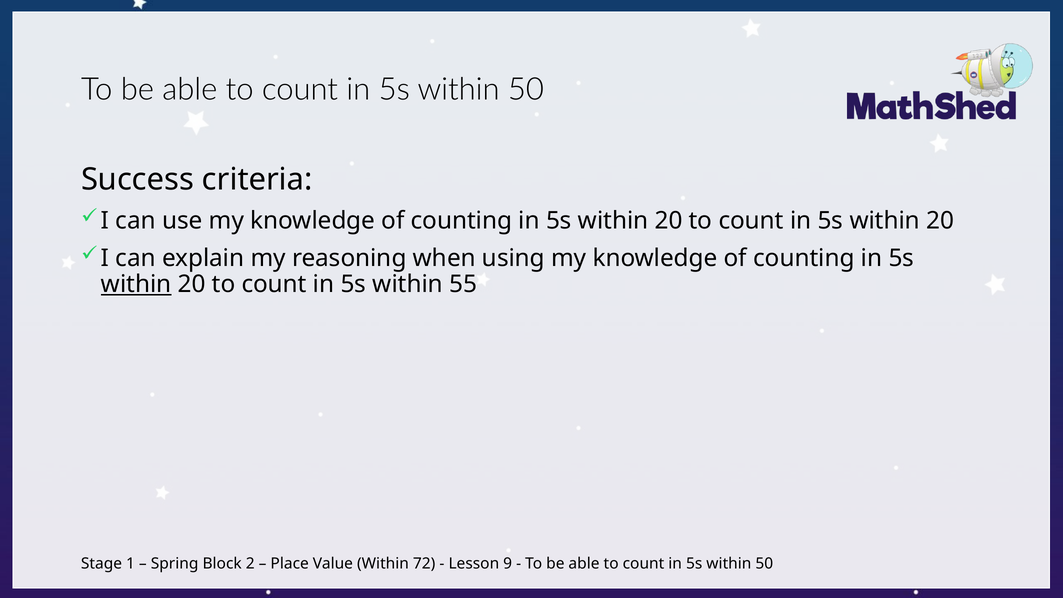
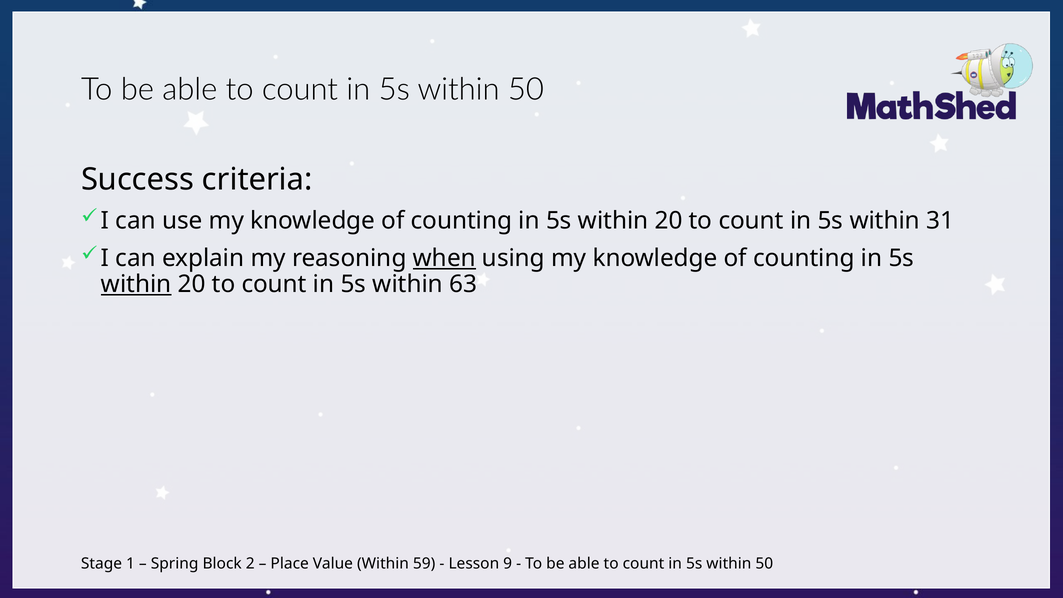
20 at (940, 221): 20 -> 31
when underline: none -> present
55: 55 -> 63
72: 72 -> 59
